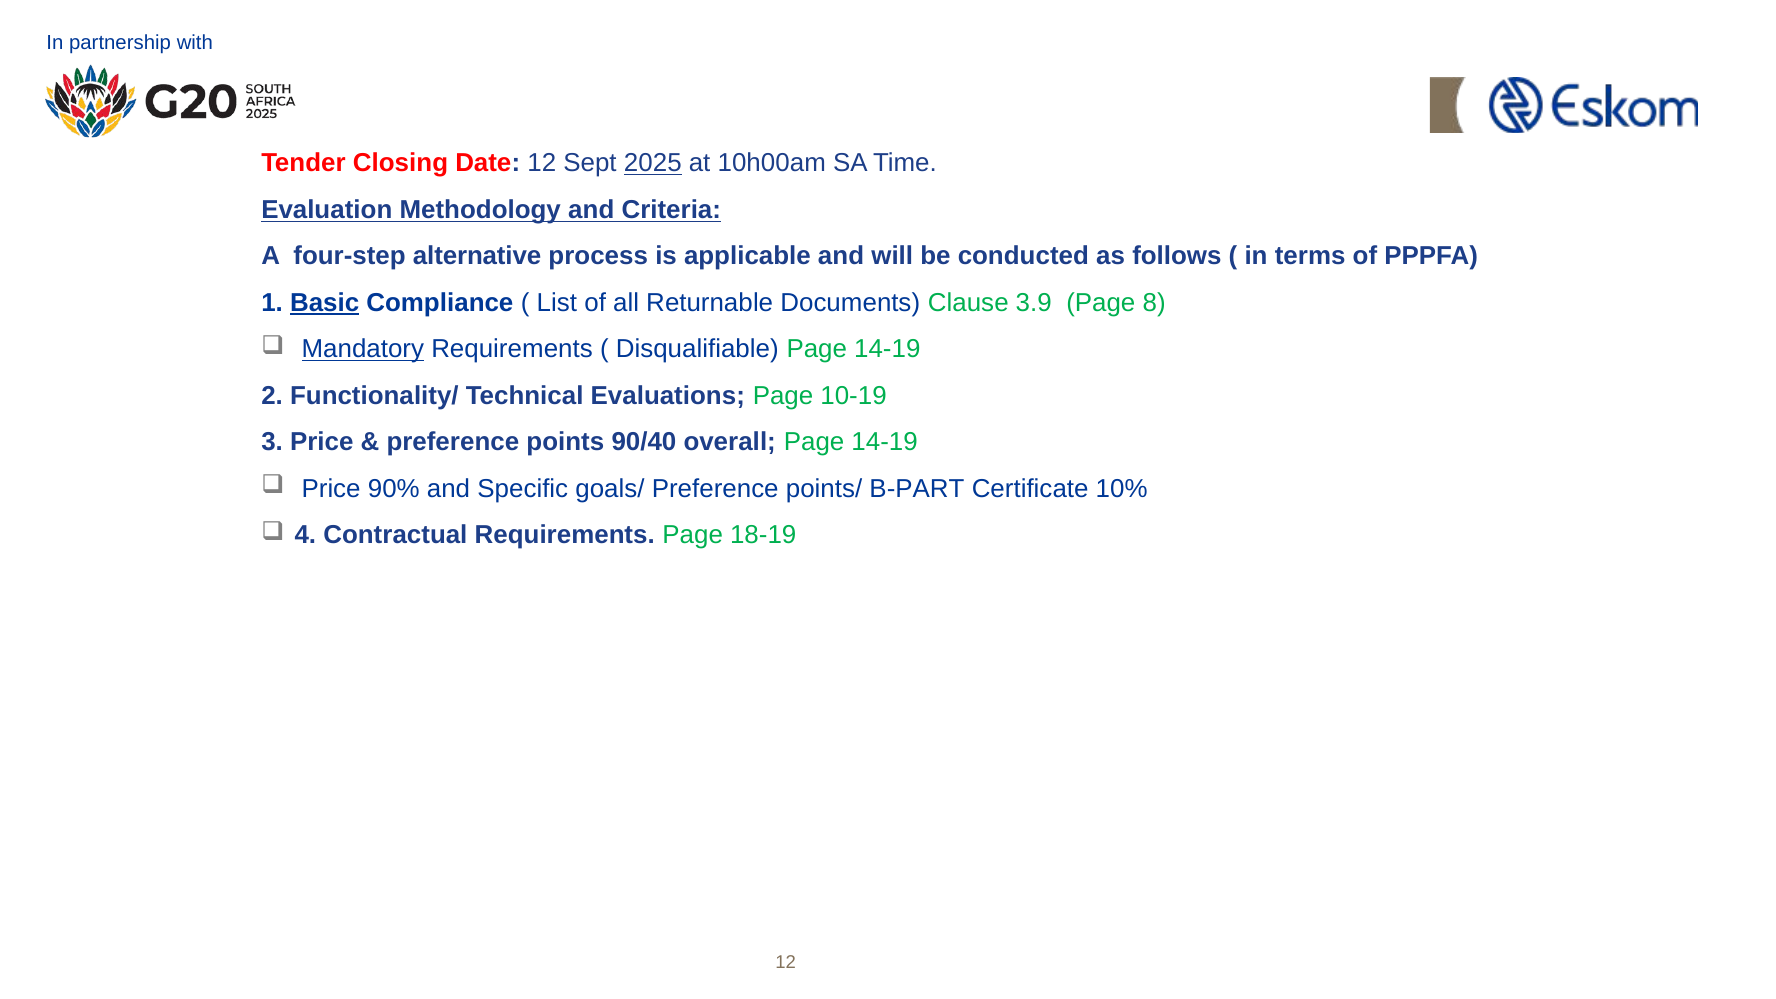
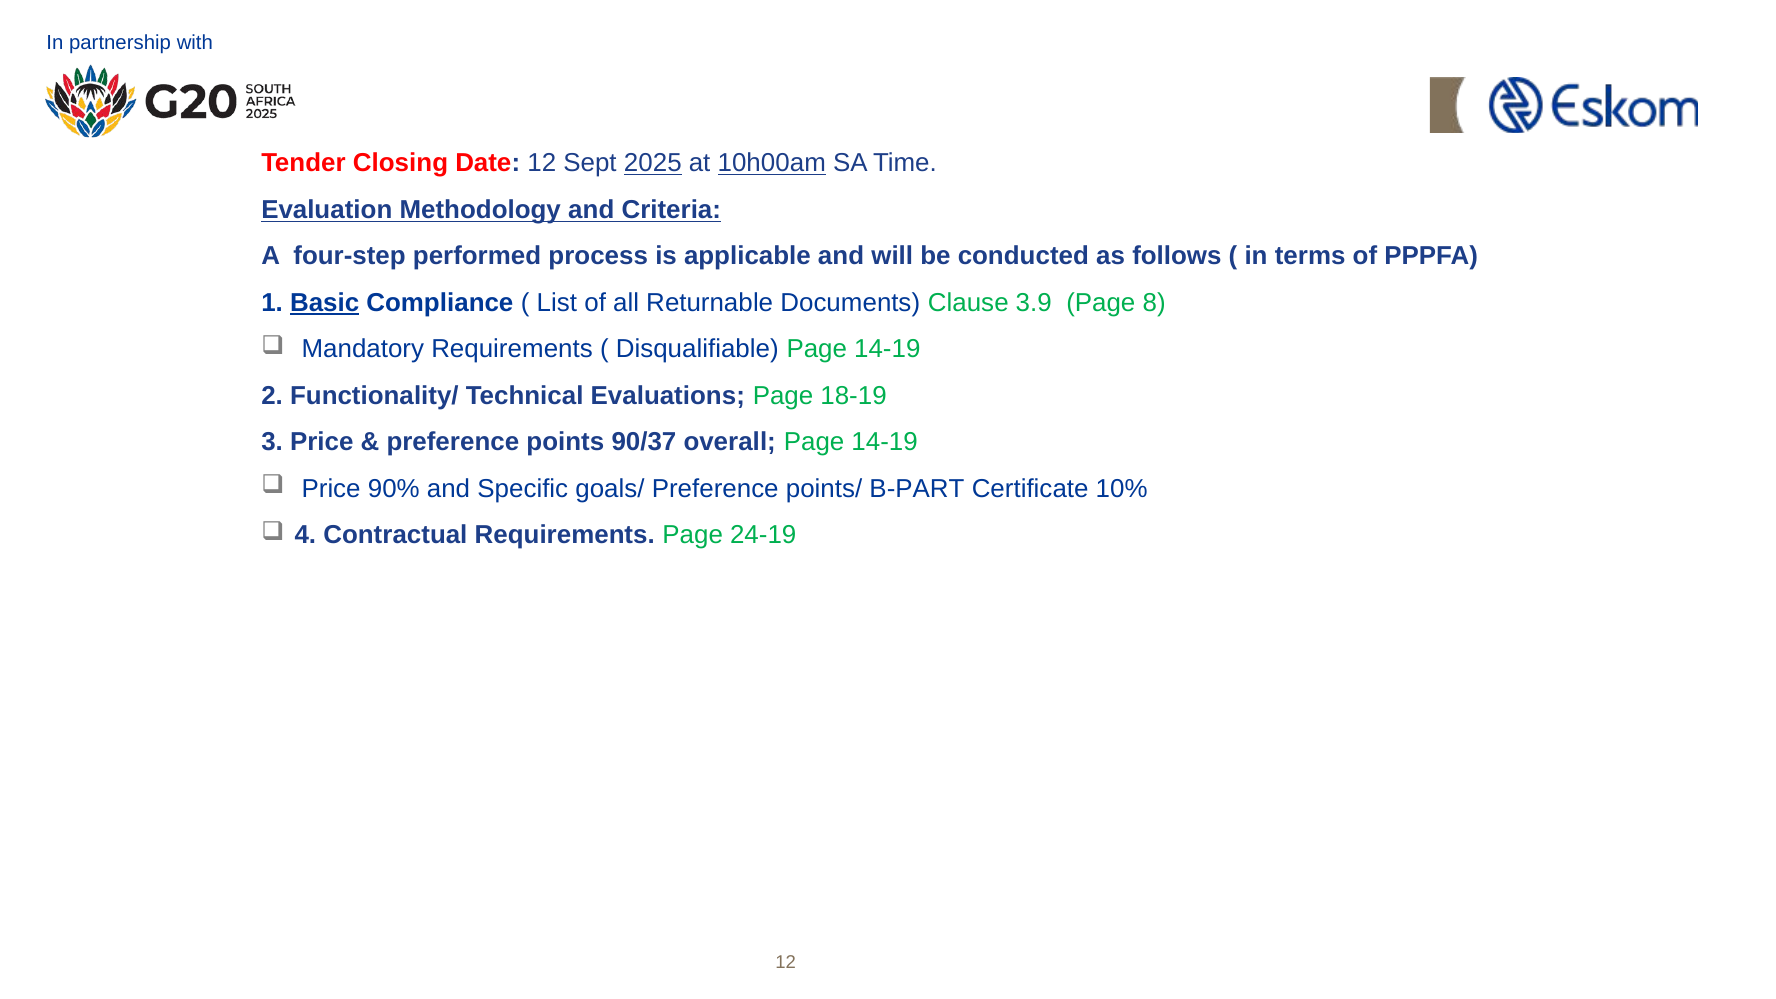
10h00am underline: none -> present
alternative: alternative -> performed
Mandatory underline: present -> none
10-19: 10-19 -> 18-19
90/40: 90/40 -> 90/37
18-19: 18-19 -> 24-19
